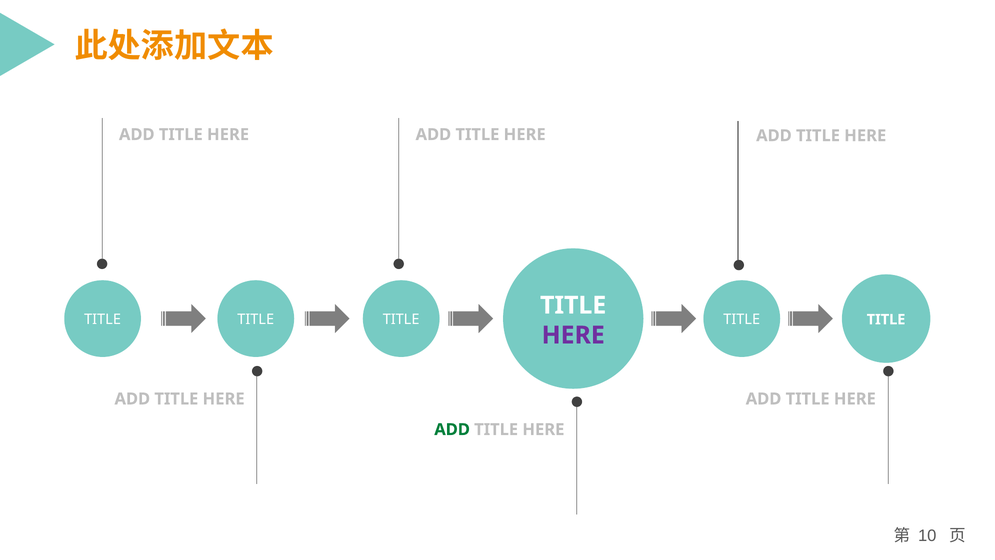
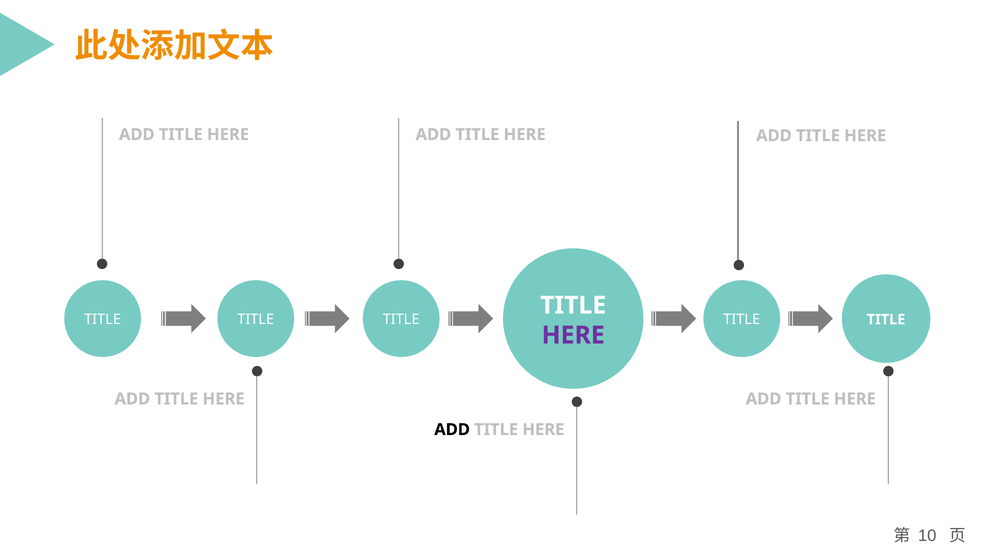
ADD at (452, 429) colour: green -> black
